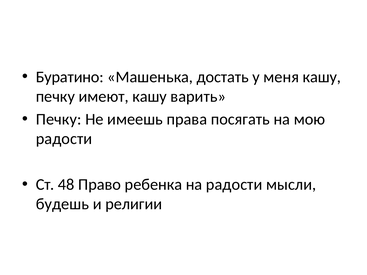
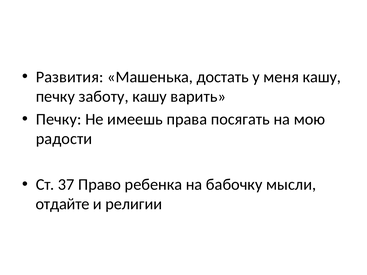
Буратино: Буратино -> Развития
имеют: имеют -> заботу
48: 48 -> 37
на радости: радости -> бабочку
будешь: будешь -> отдайте
